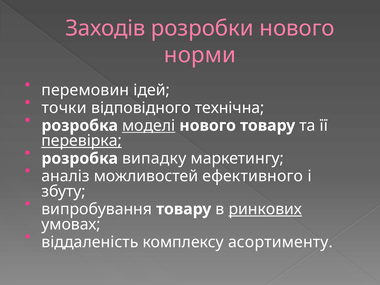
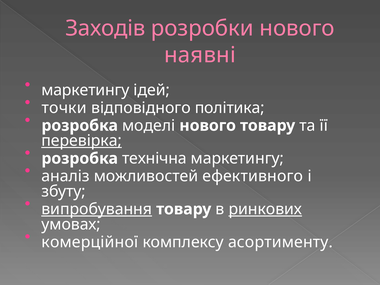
норми: норми -> наявні
перемовин at (85, 90): перемовин -> маркетингу
технічна: технічна -> політика
моделі underline: present -> none
випадку: випадку -> технічна
випробування underline: none -> present
віддаленість: віддаленість -> комерційної
